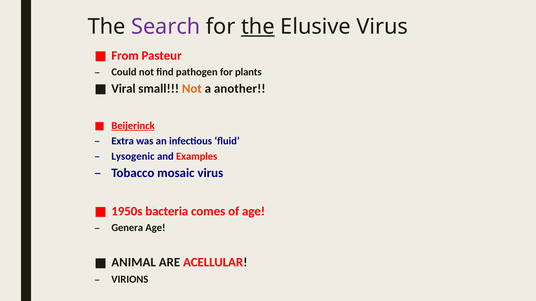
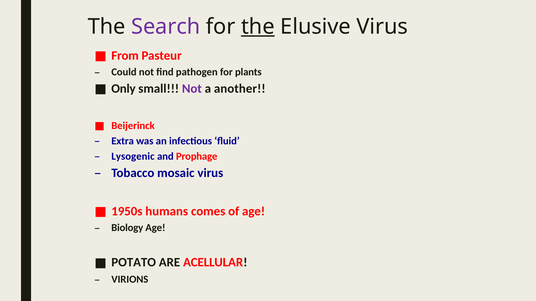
Viral: Viral -> Only
Not at (192, 89) colour: orange -> purple
Beijerinck underline: present -> none
Examples: Examples -> Prophage
bacteria: bacteria -> humans
Genera: Genera -> Biology
ANIMAL: ANIMAL -> POTATO
